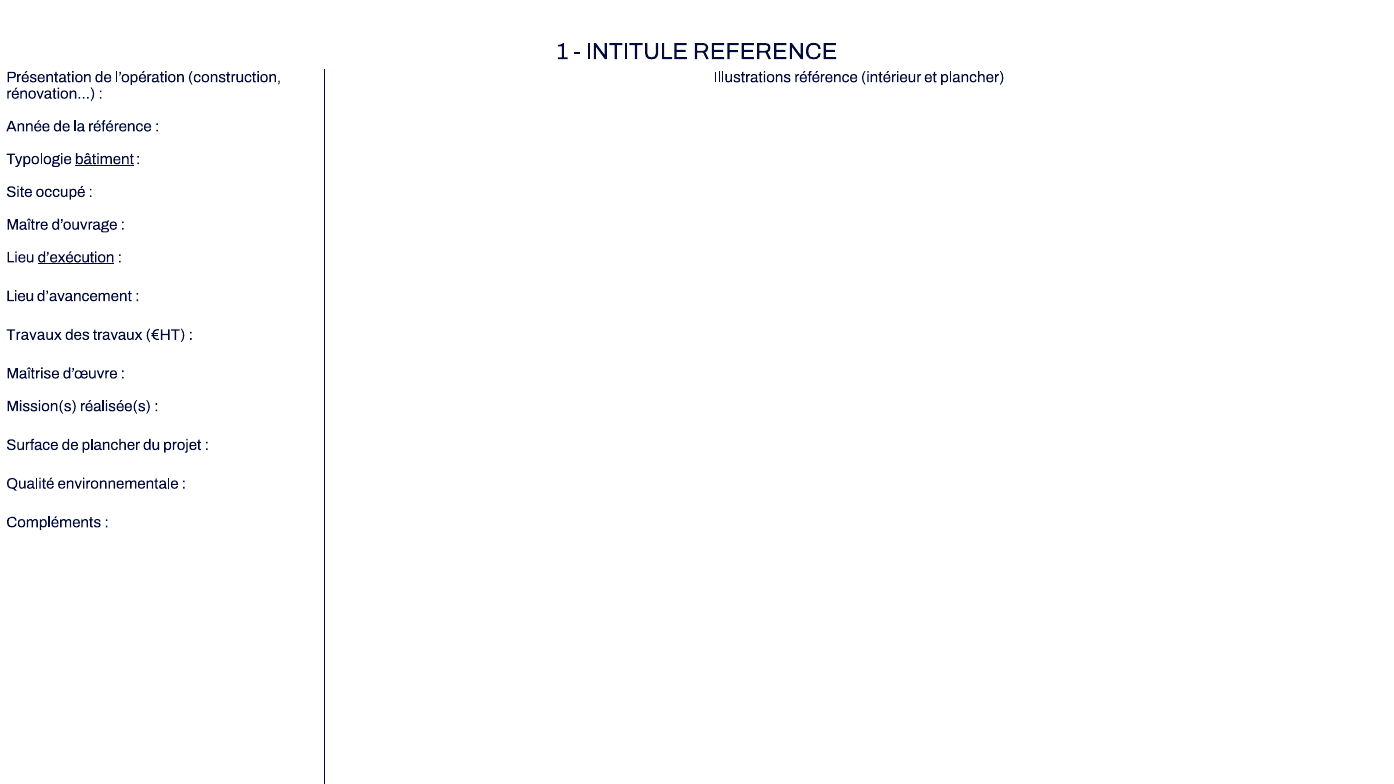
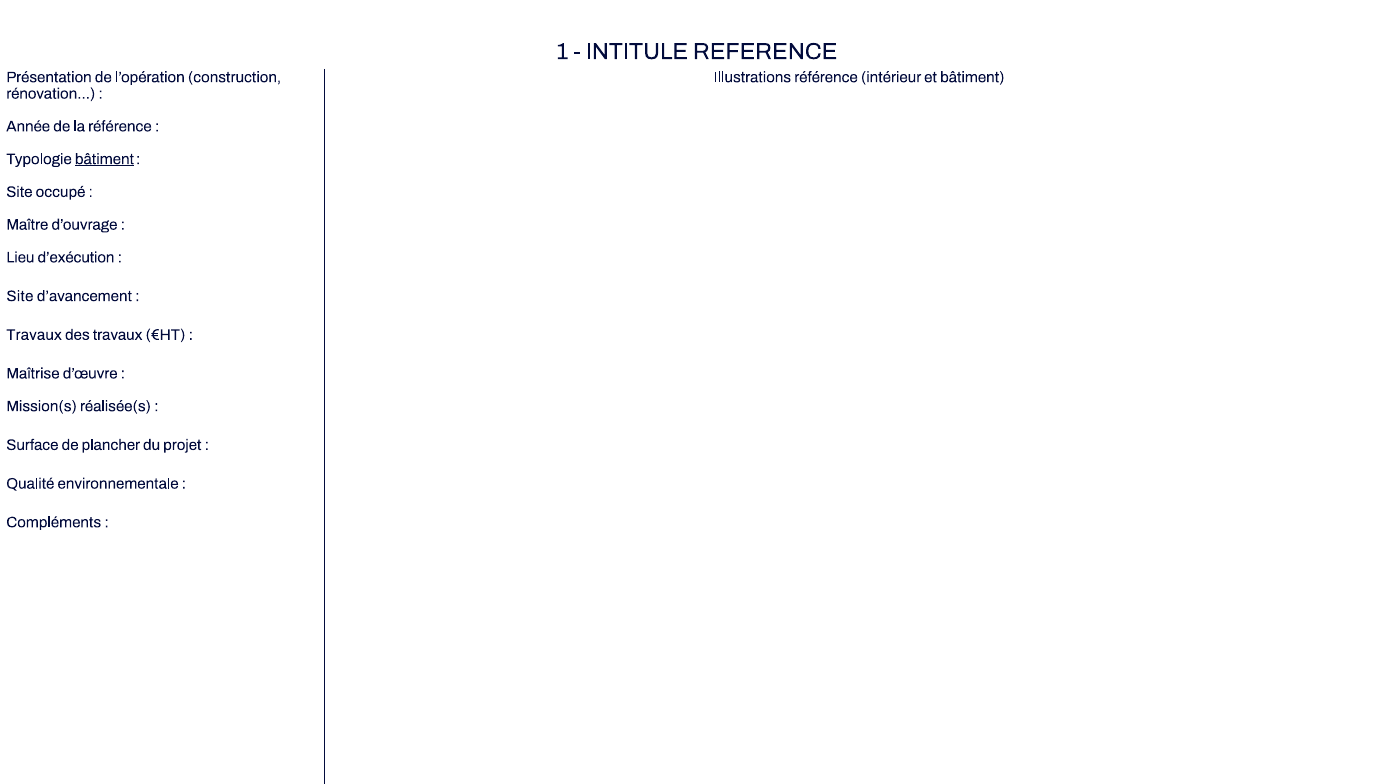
et plancher: plancher -> bâtiment
d’exécution underline: present -> none
Lieu at (20, 296): Lieu -> Site
